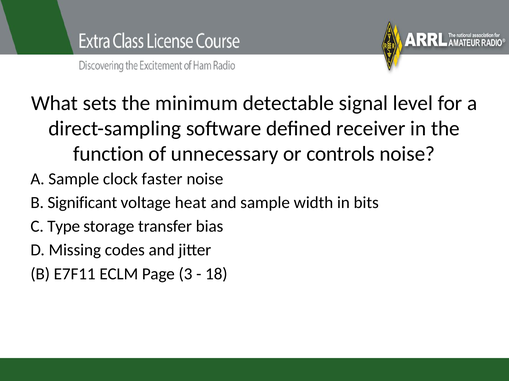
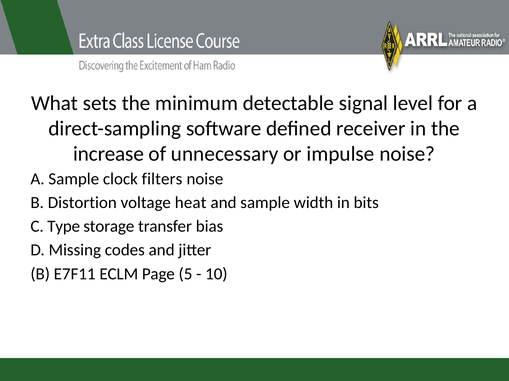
function: function -> increase
controls: controls -> impulse
faster: faster -> filters
Significant: Significant -> Distortion
3: 3 -> 5
18: 18 -> 10
